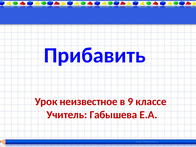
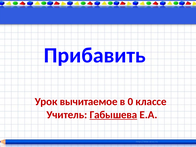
неизвестное: неизвестное -> вычитаемое
9: 9 -> 0
Габышева underline: none -> present
